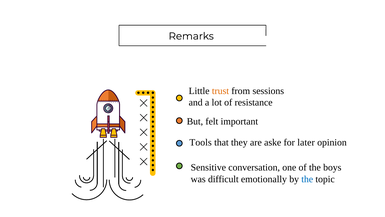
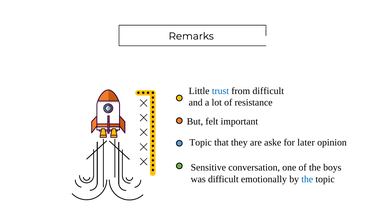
trust colour: orange -> blue
from sessions: sessions -> difficult
Tools at (201, 142): Tools -> Topic
